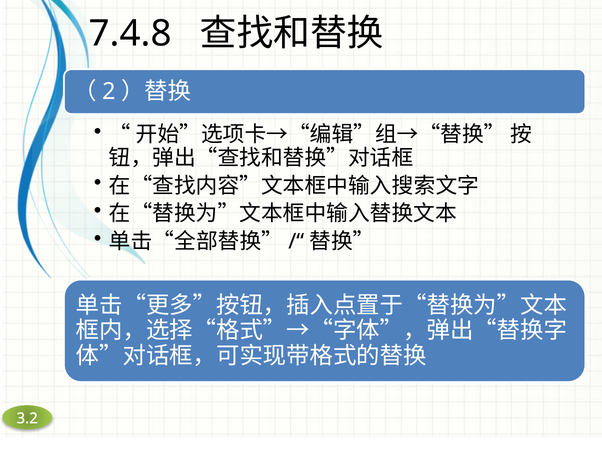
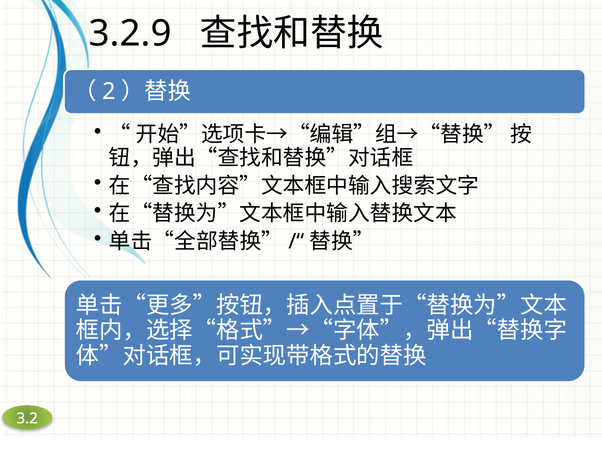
7.4.8: 7.4.8 -> 3.2.9
